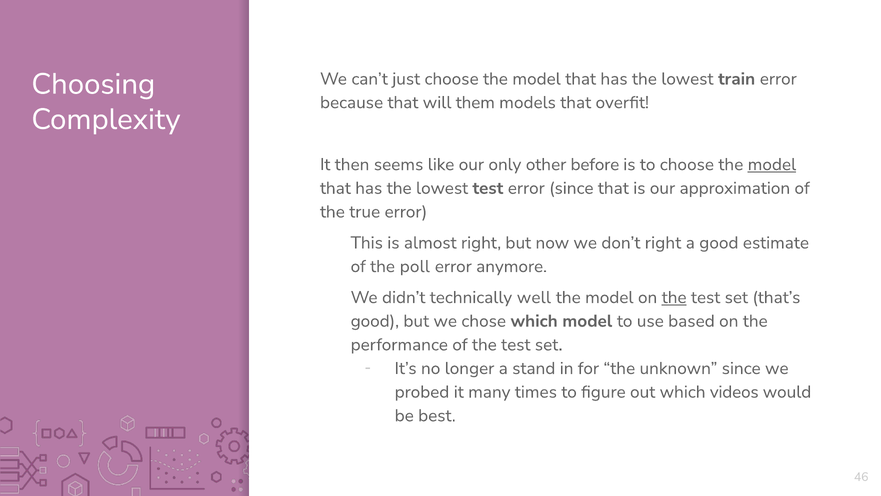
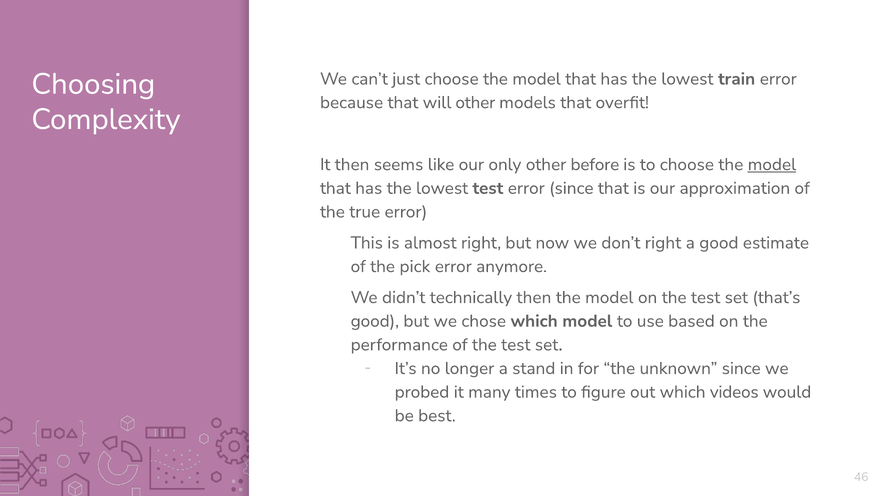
will them: them -> other
poll: poll -> pick
technically well: well -> then
the at (674, 297) underline: present -> none
